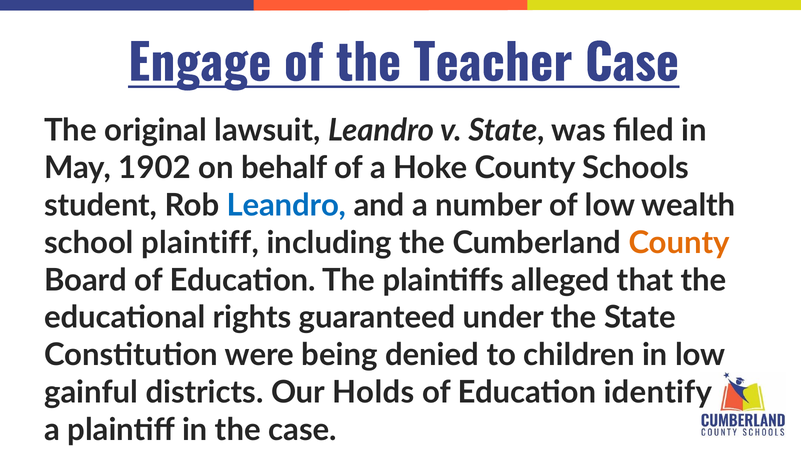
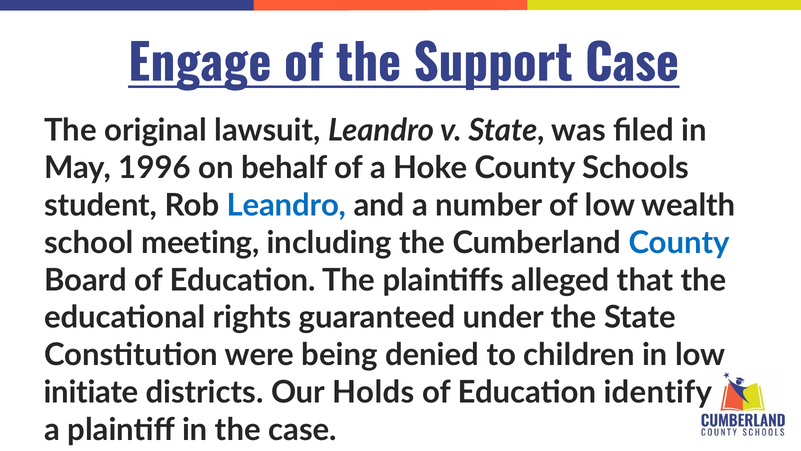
Teacher: Teacher -> Support
1902: 1902 -> 1996
school plaintiff: plaintiff -> meeting
County at (679, 243) colour: orange -> blue
gainful: gainful -> initiate
